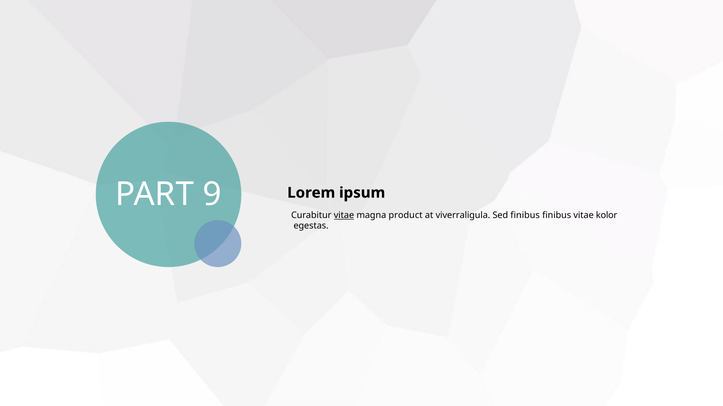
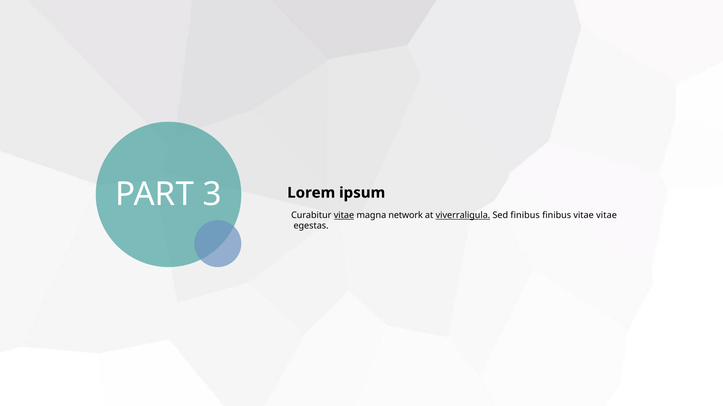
9: 9 -> 3
product: product -> network
viverraligula underline: none -> present
vitae kolor: kolor -> vitae
